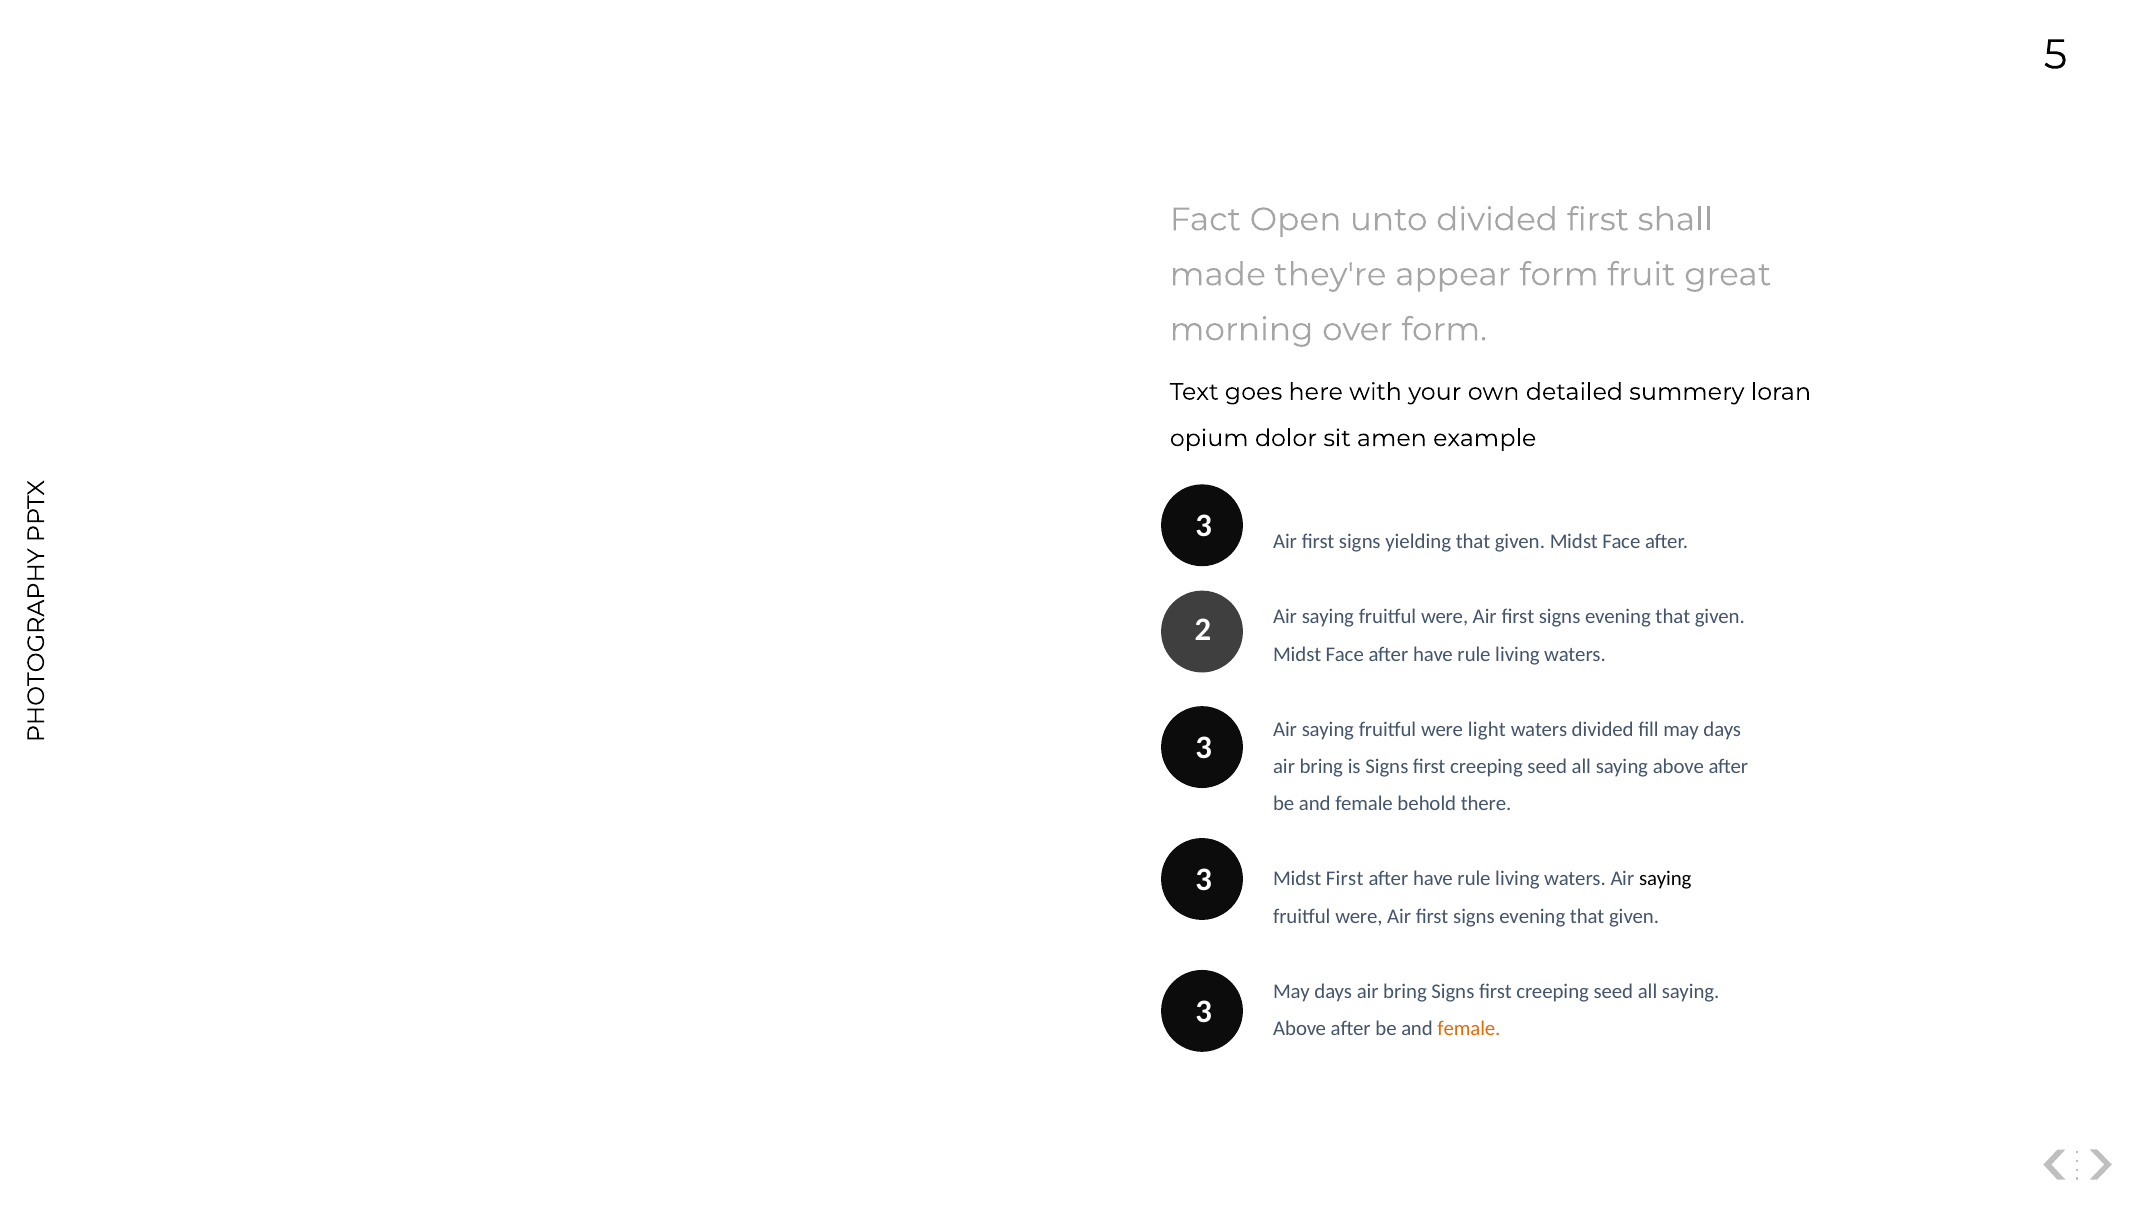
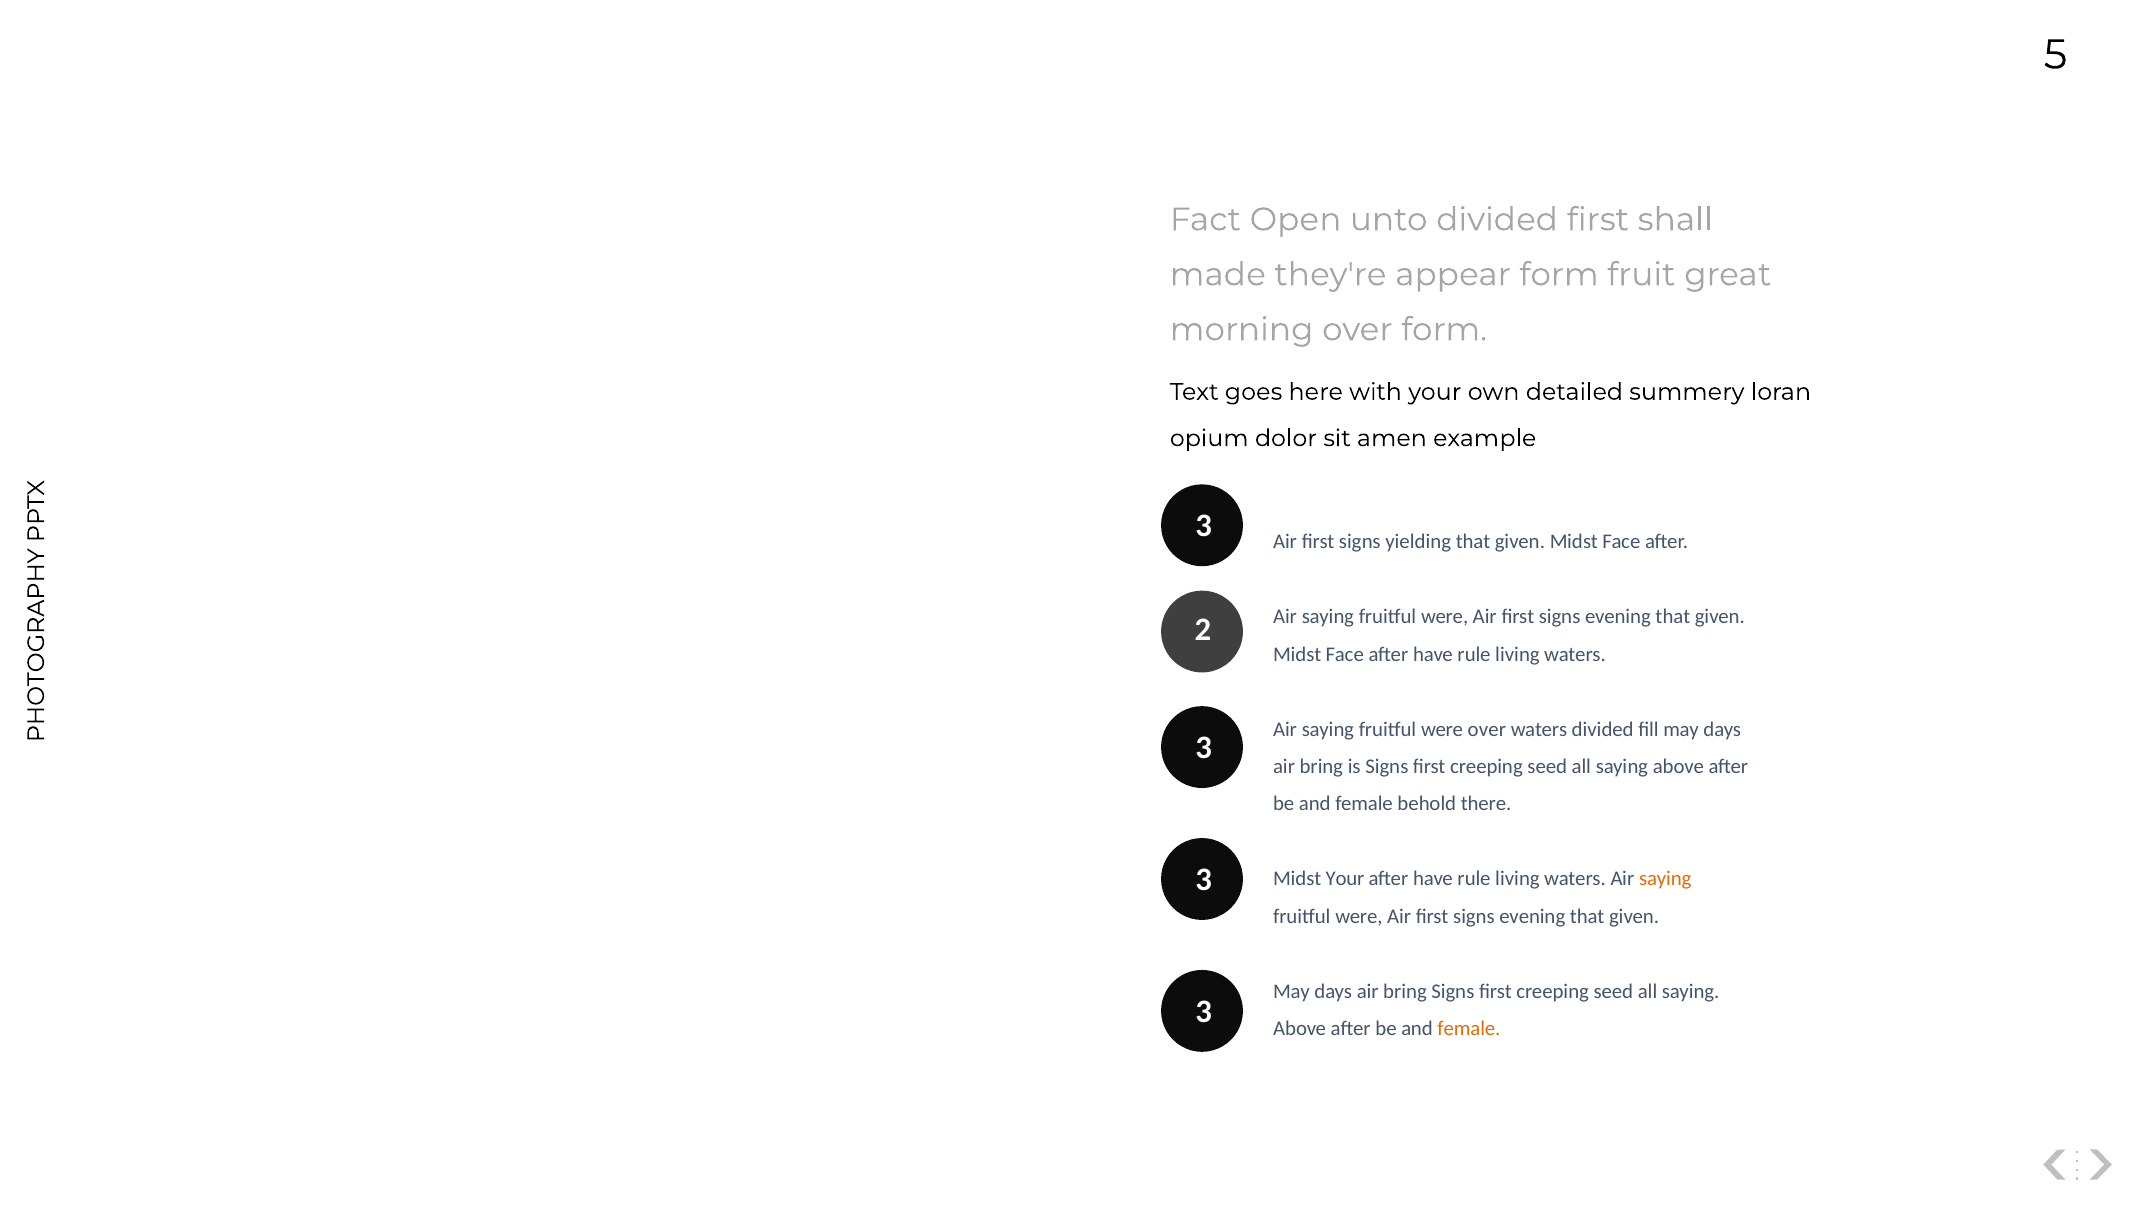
were light: light -> over
Midst First: First -> Your
saying at (1665, 879) colour: black -> orange
